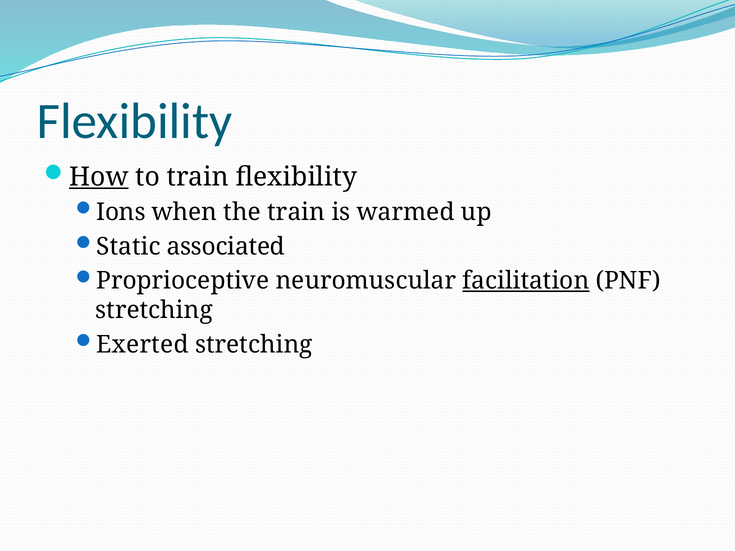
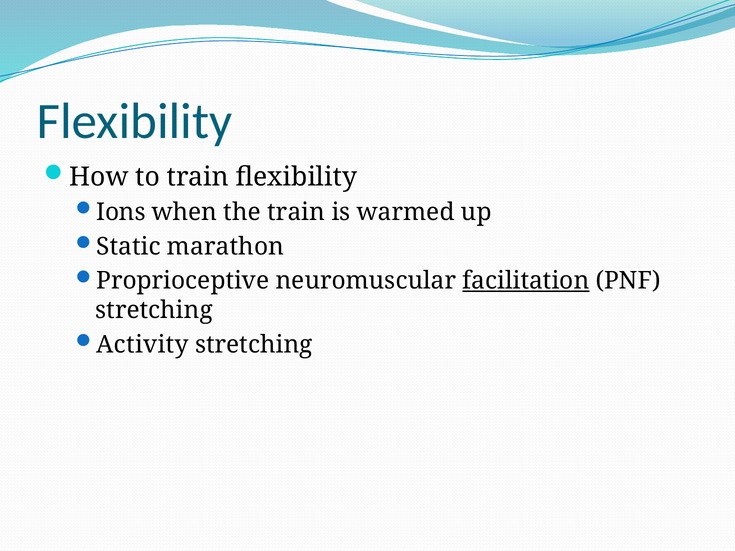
How underline: present -> none
associated: associated -> marathon
Exerted: Exerted -> Activity
